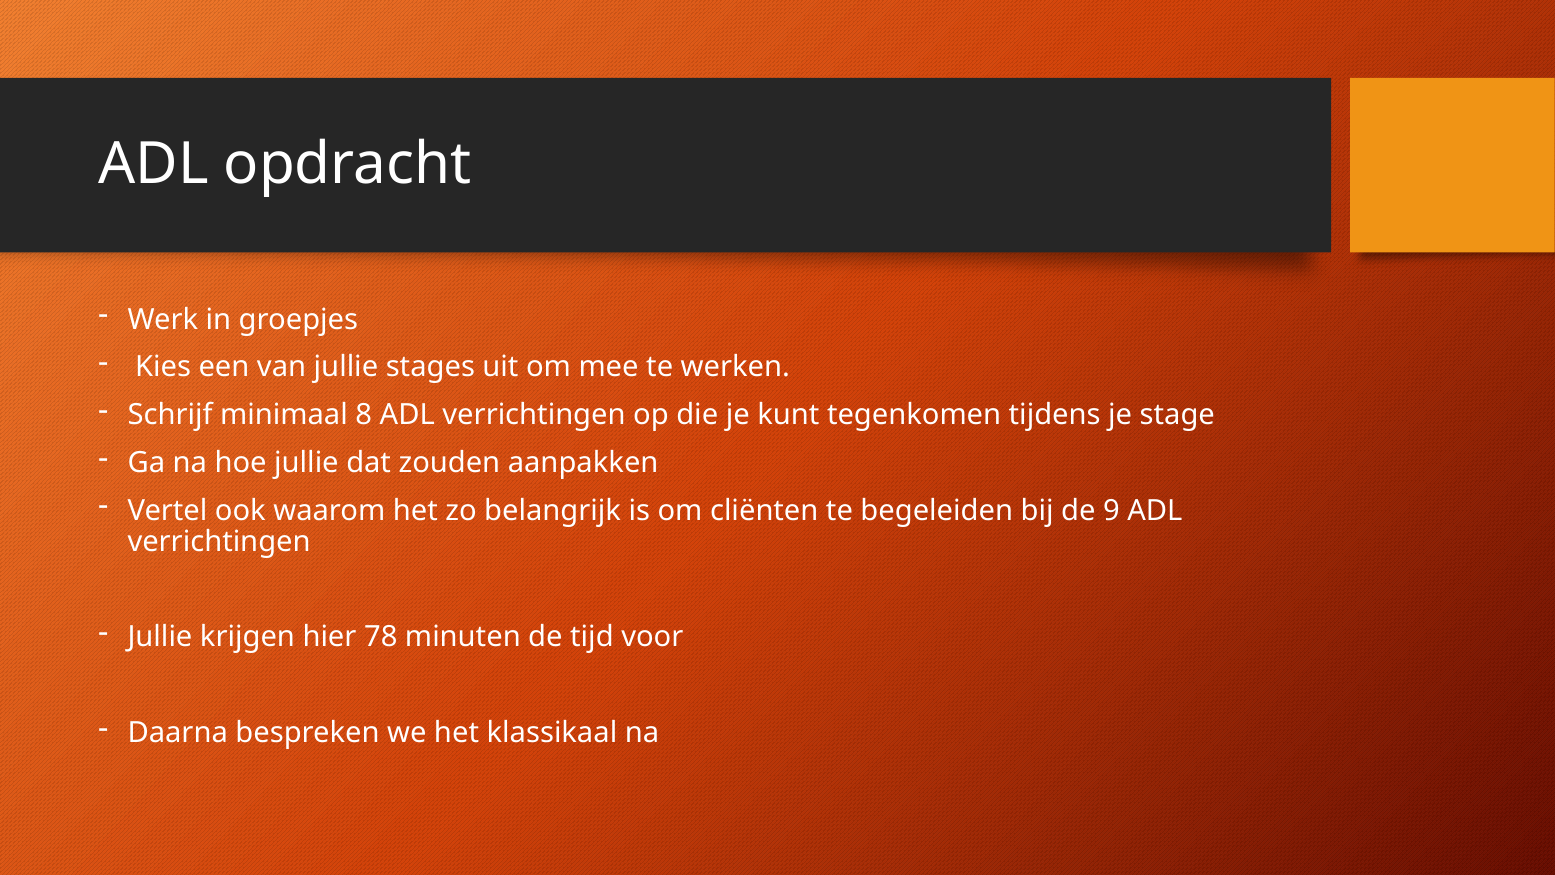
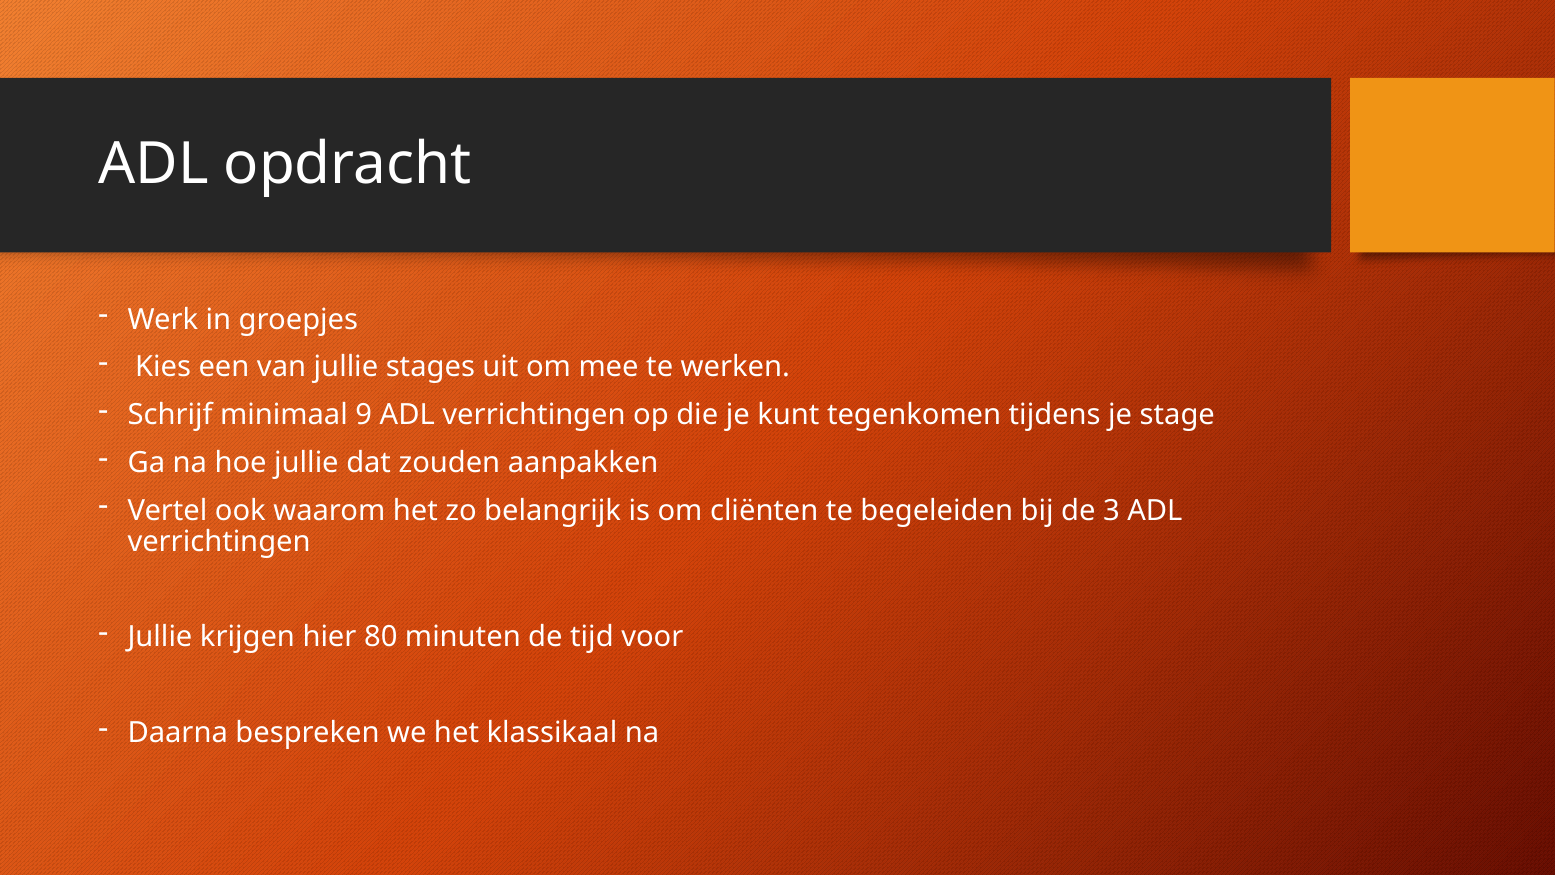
8: 8 -> 9
9: 9 -> 3
78: 78 -> 80
